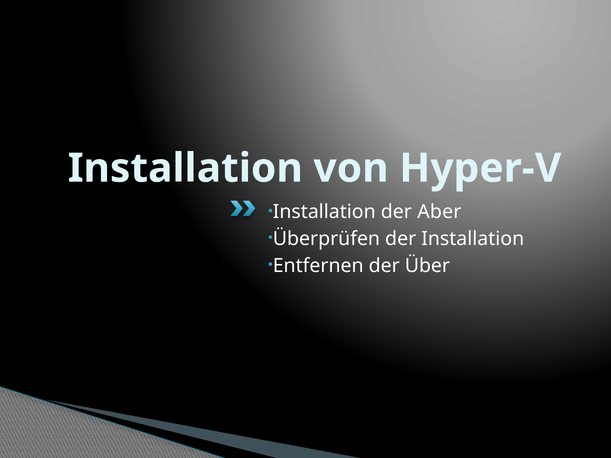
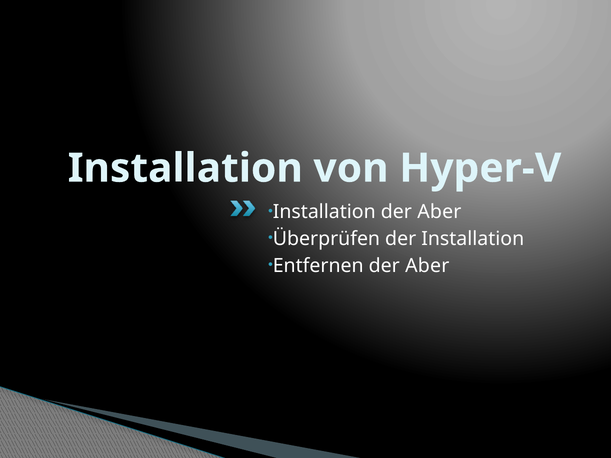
Entfernen der Über: Über -> Aber
